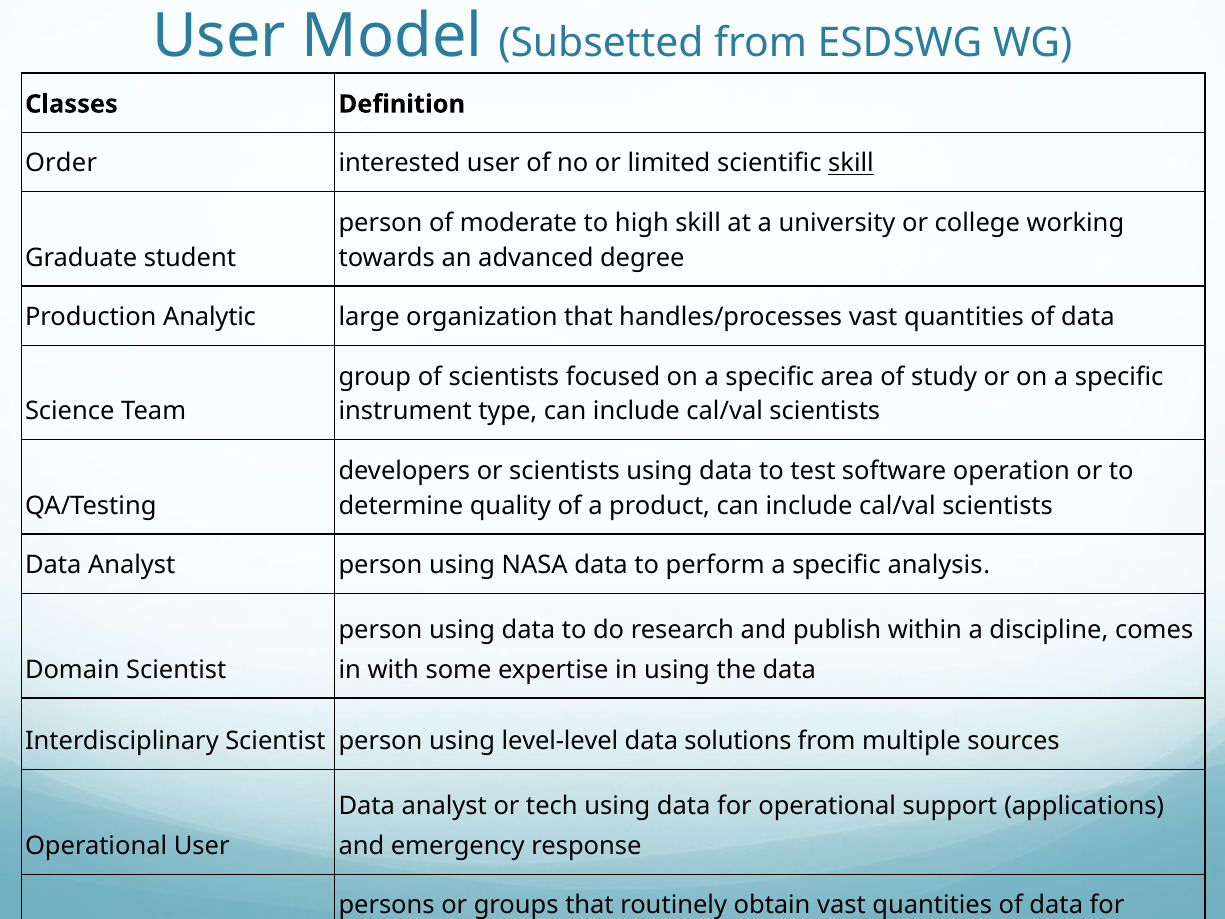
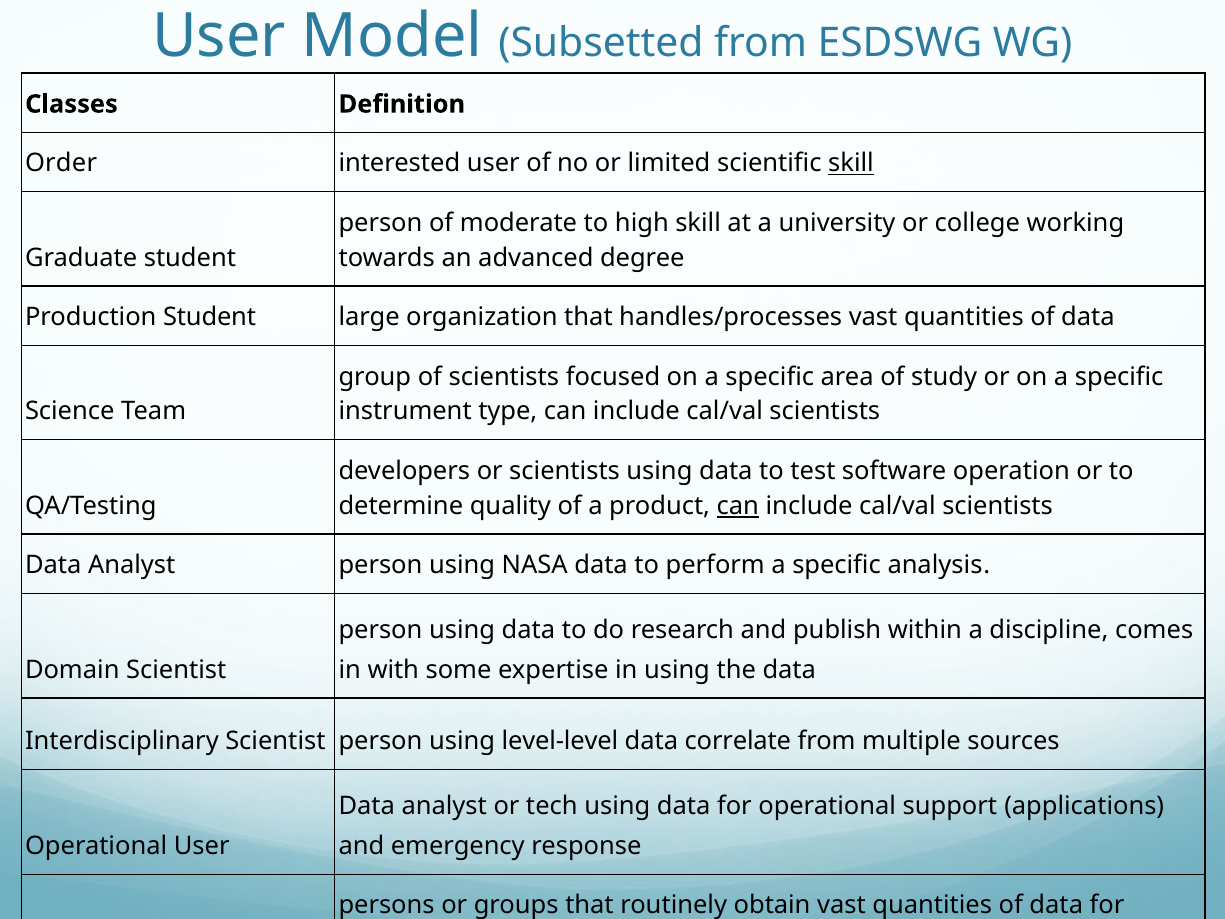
Production Analytic: Analytic -> Student
can at (738, 506) underline: none -> present
solutions: solutions -> correlate
